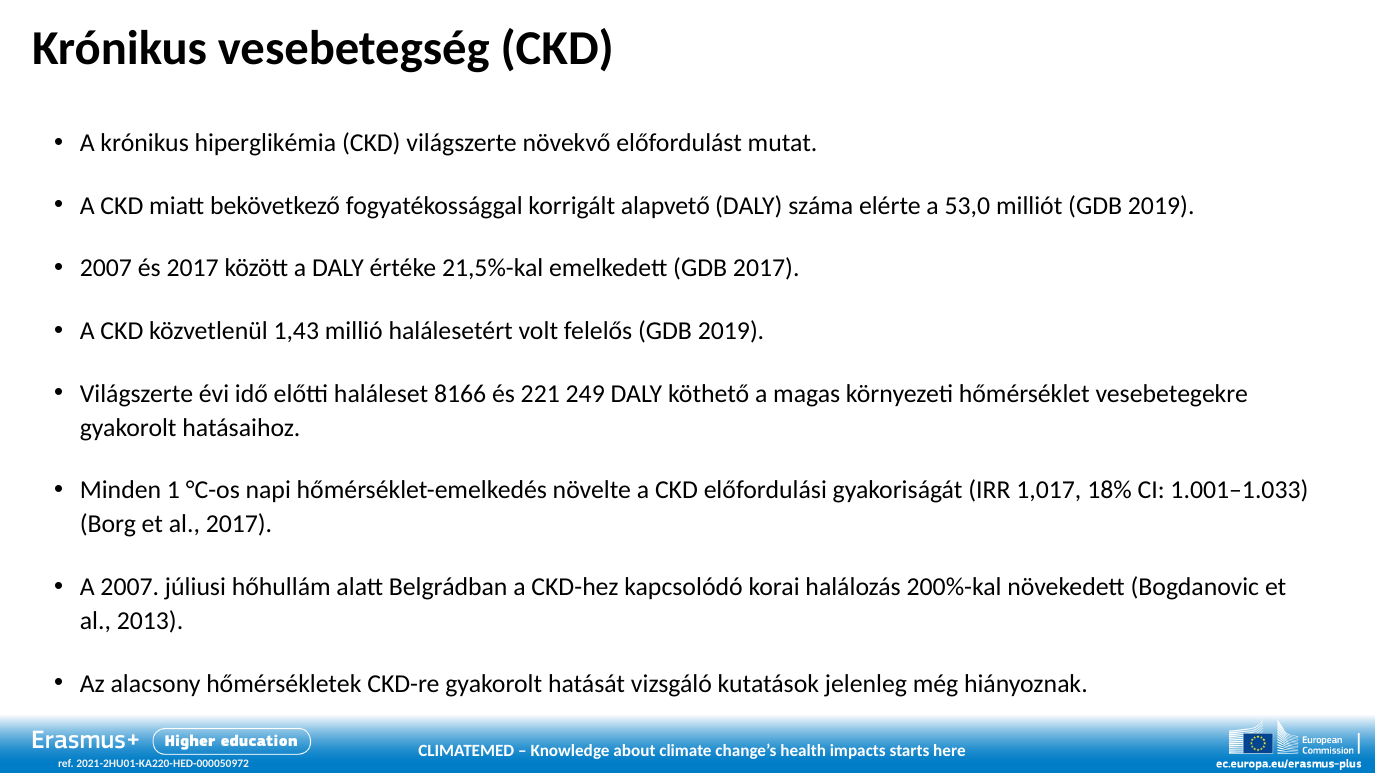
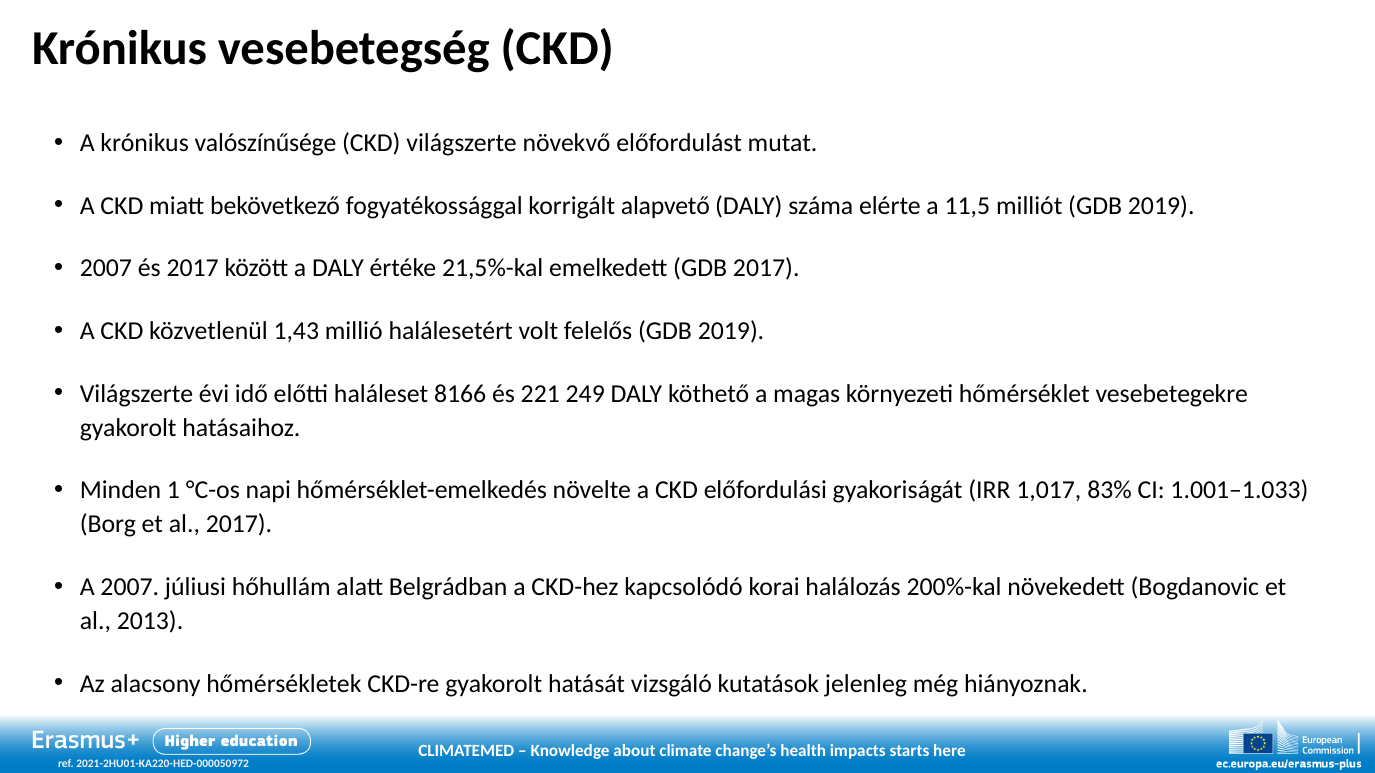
hiperglikémia: hiperglikémia -> valószínűsége
53,0: 53,0 -> 11,5
18%: 18% -> 83%
